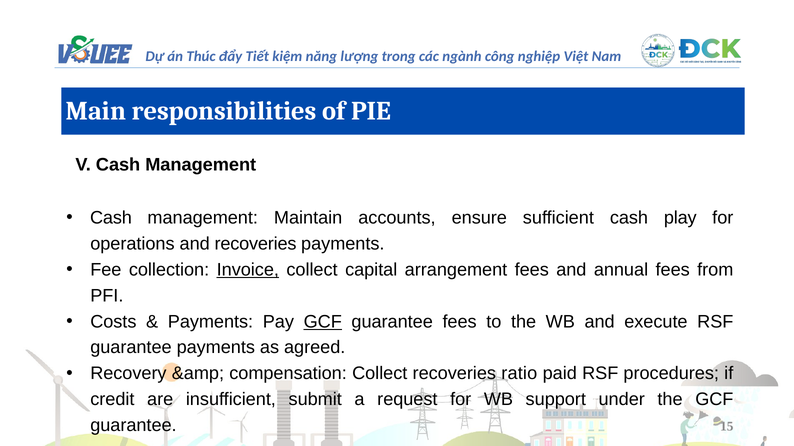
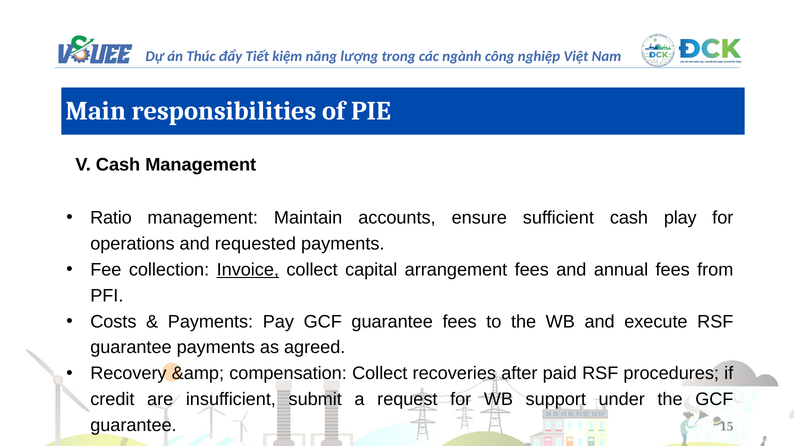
Cash at (111, 218): Cash -> Ratio
and recoveries: recoveries -> requested
GCF at (323, 322) underline: present -> none
ratio: ratio -> after
